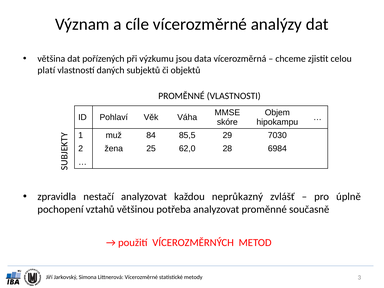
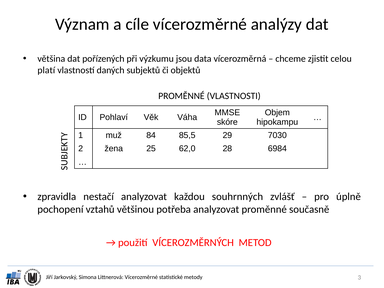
neprůkazný: neprůkazný -> souhrnných
